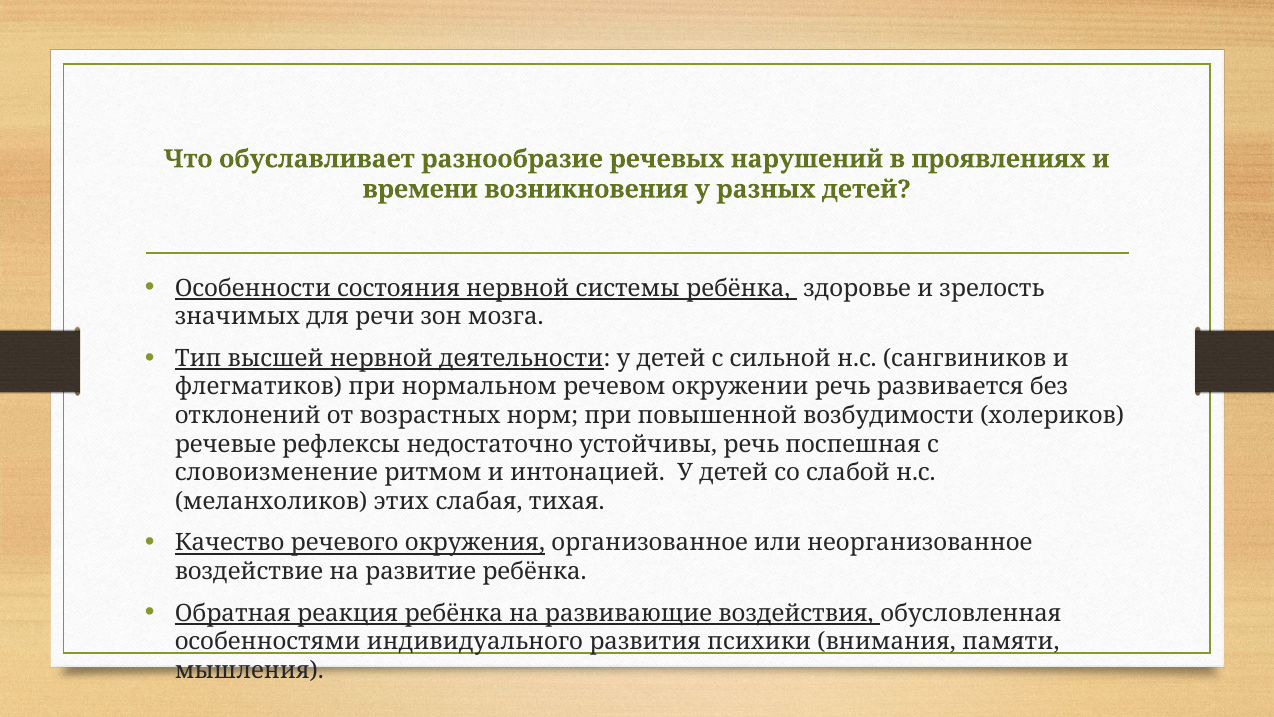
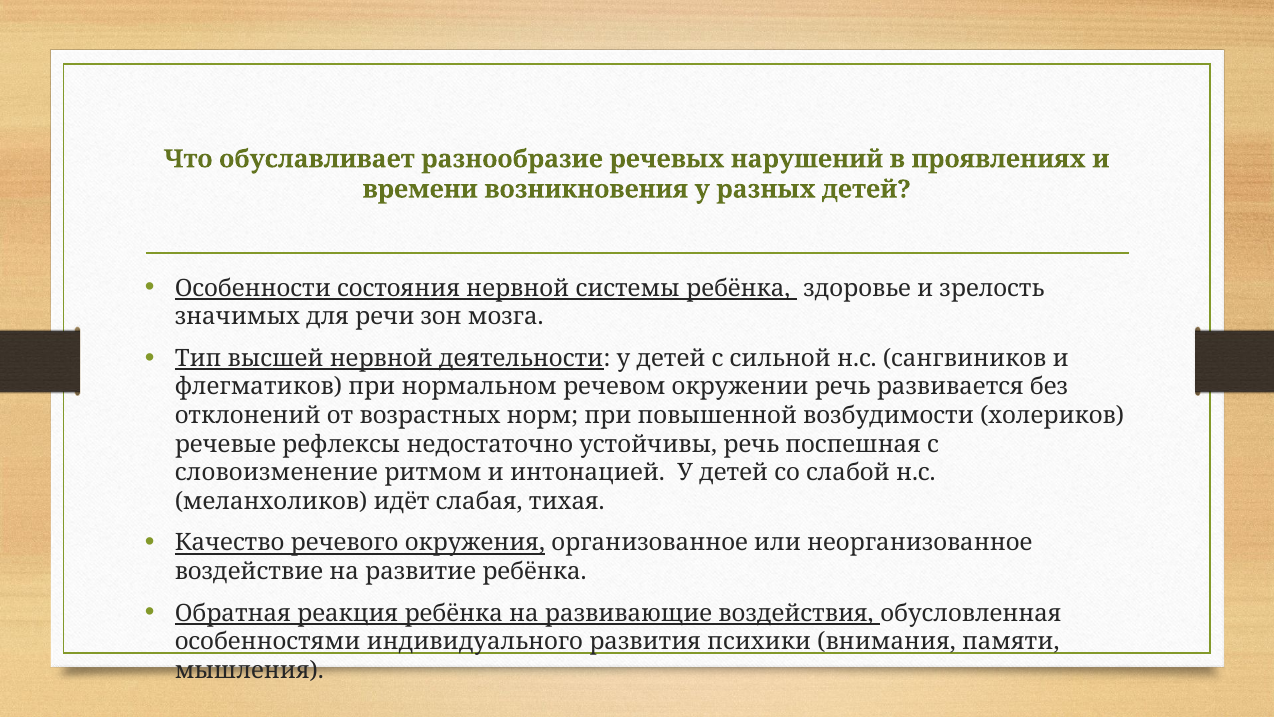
этих: этих -> идёт
